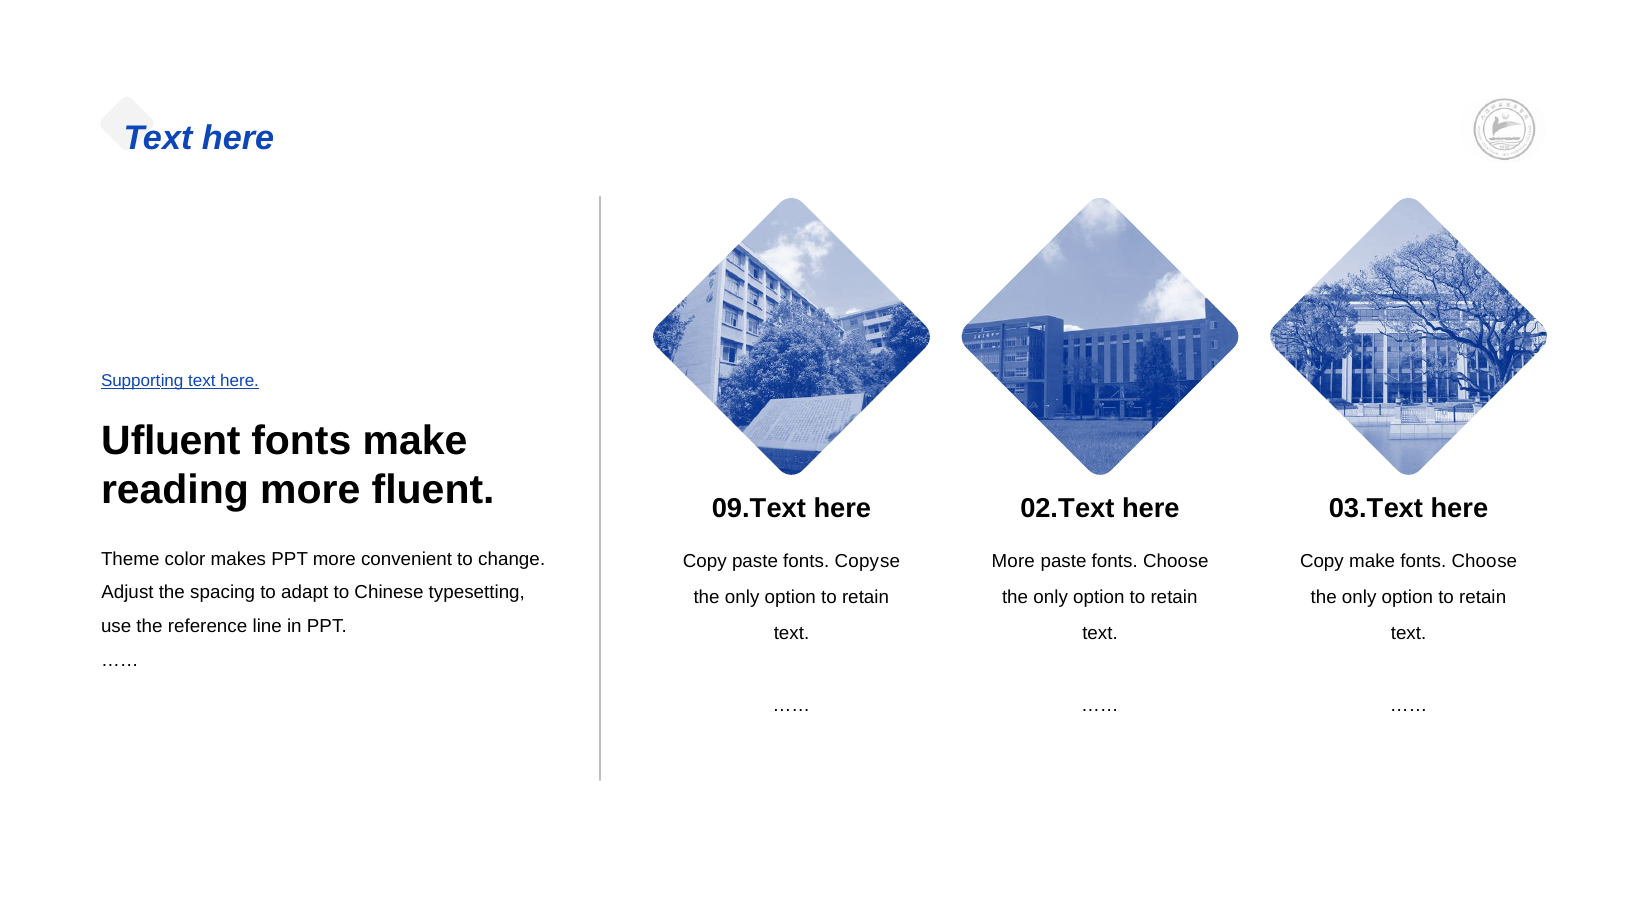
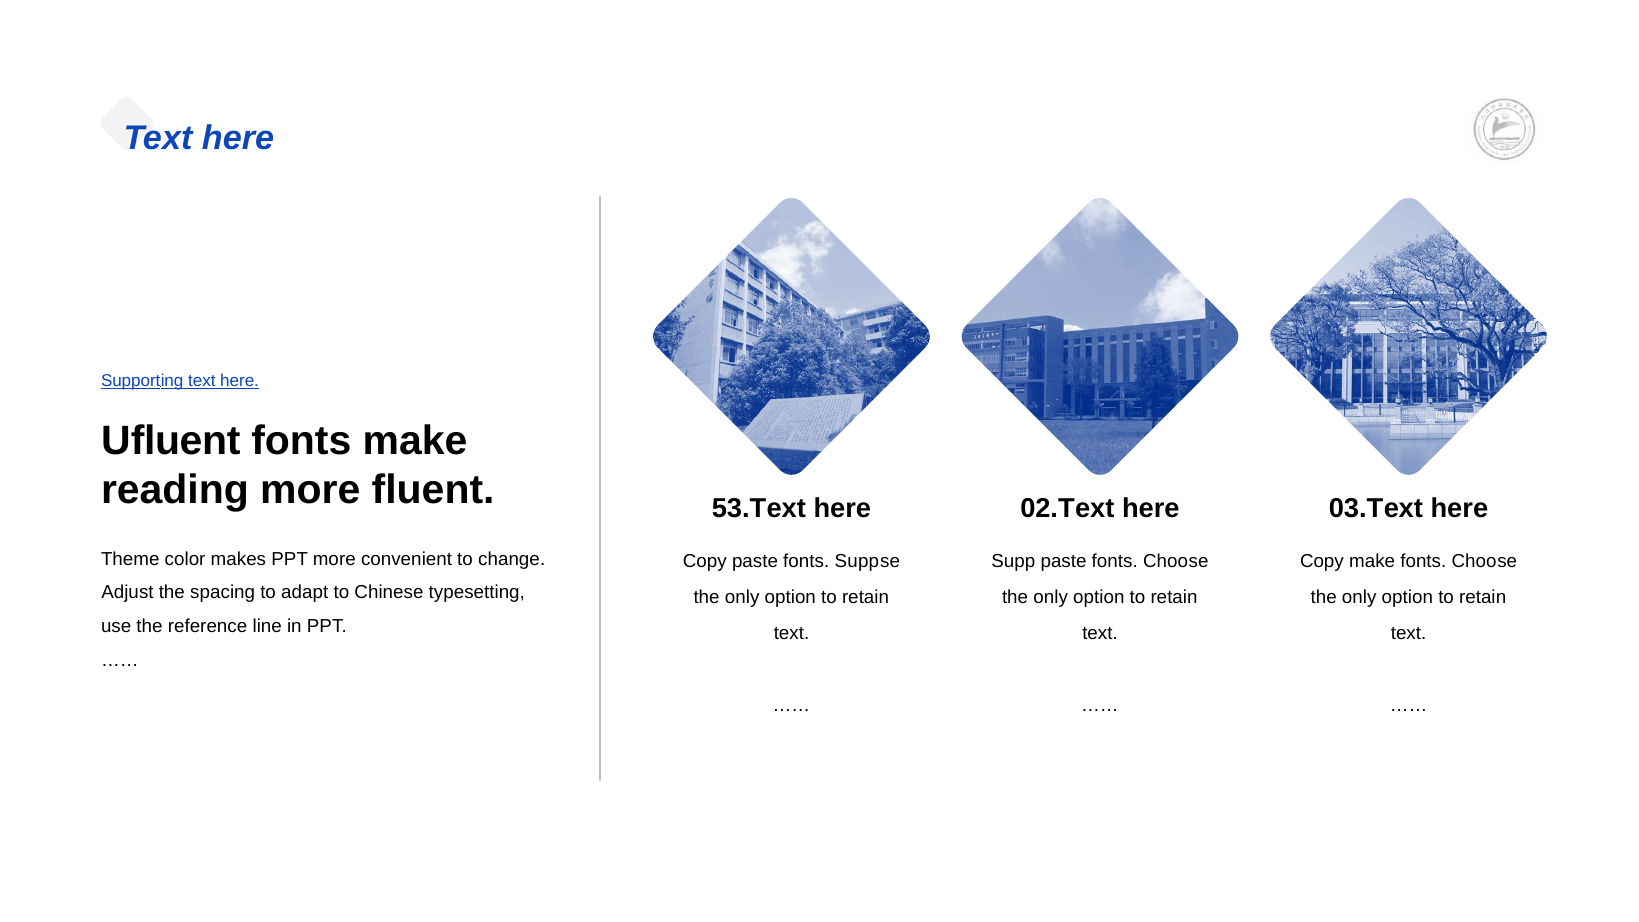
09.T: 09.T -> 53.T
fonts Copy: Copy -> Supp
More at (1013, 561): More -> Supp
